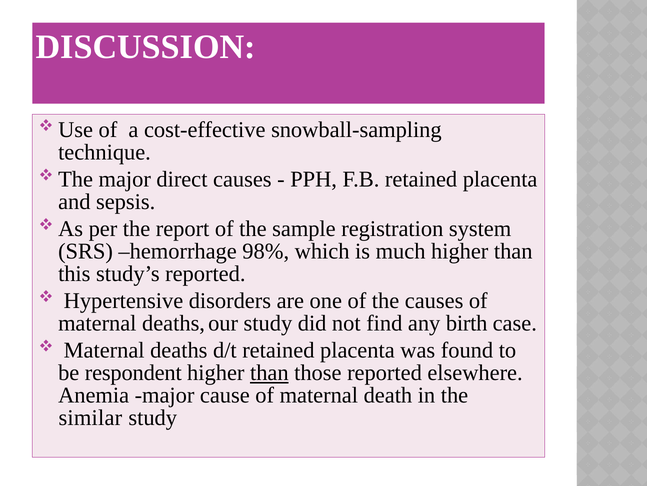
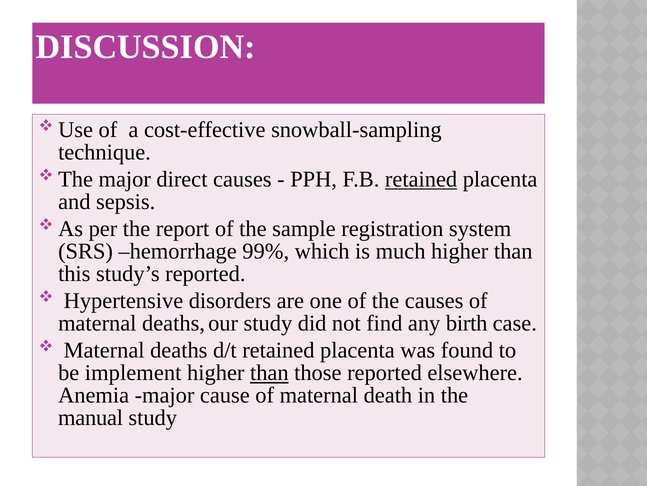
retained at (421, 179) underline: none -> present
98%: 98% -> 99%
respondent: respondent -> implement
similar: similar -> manual
